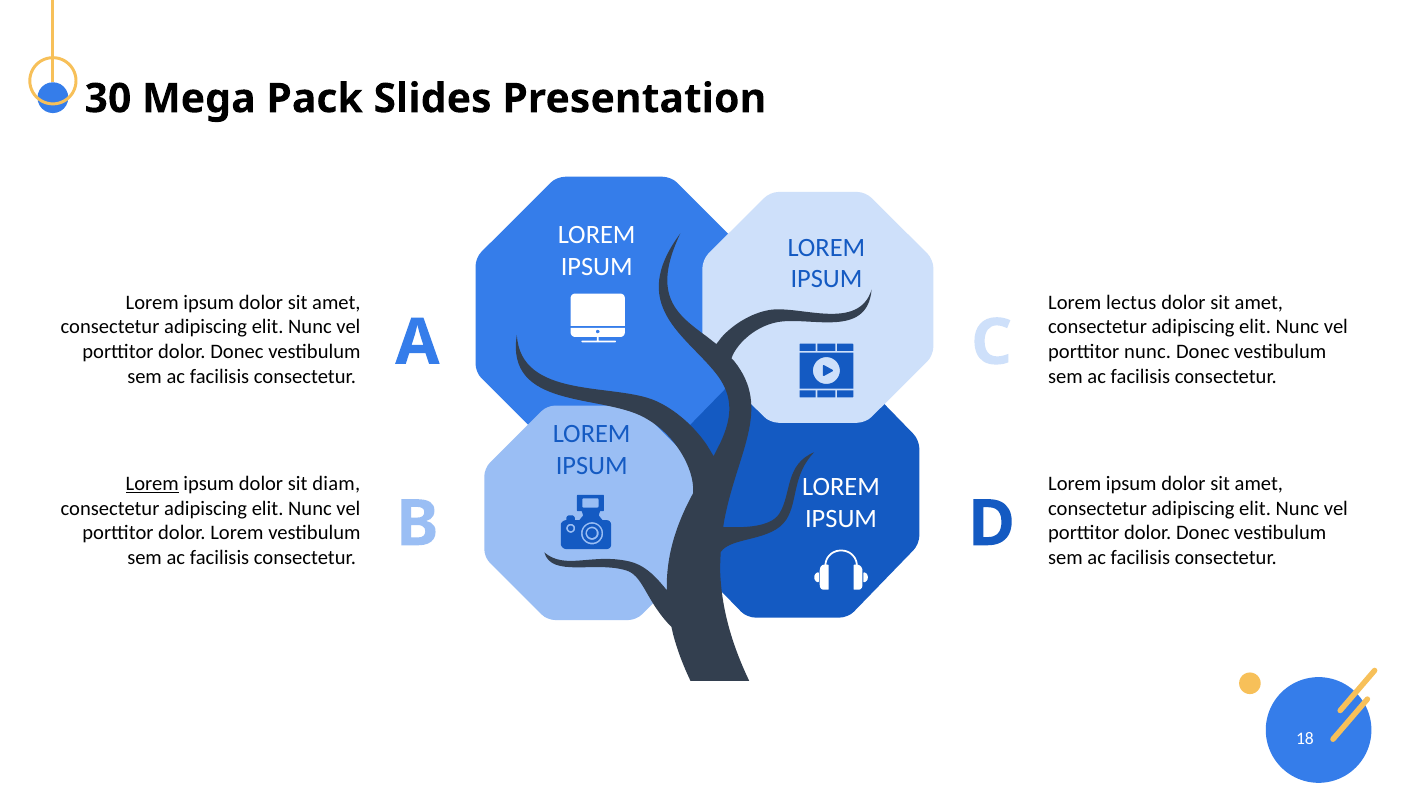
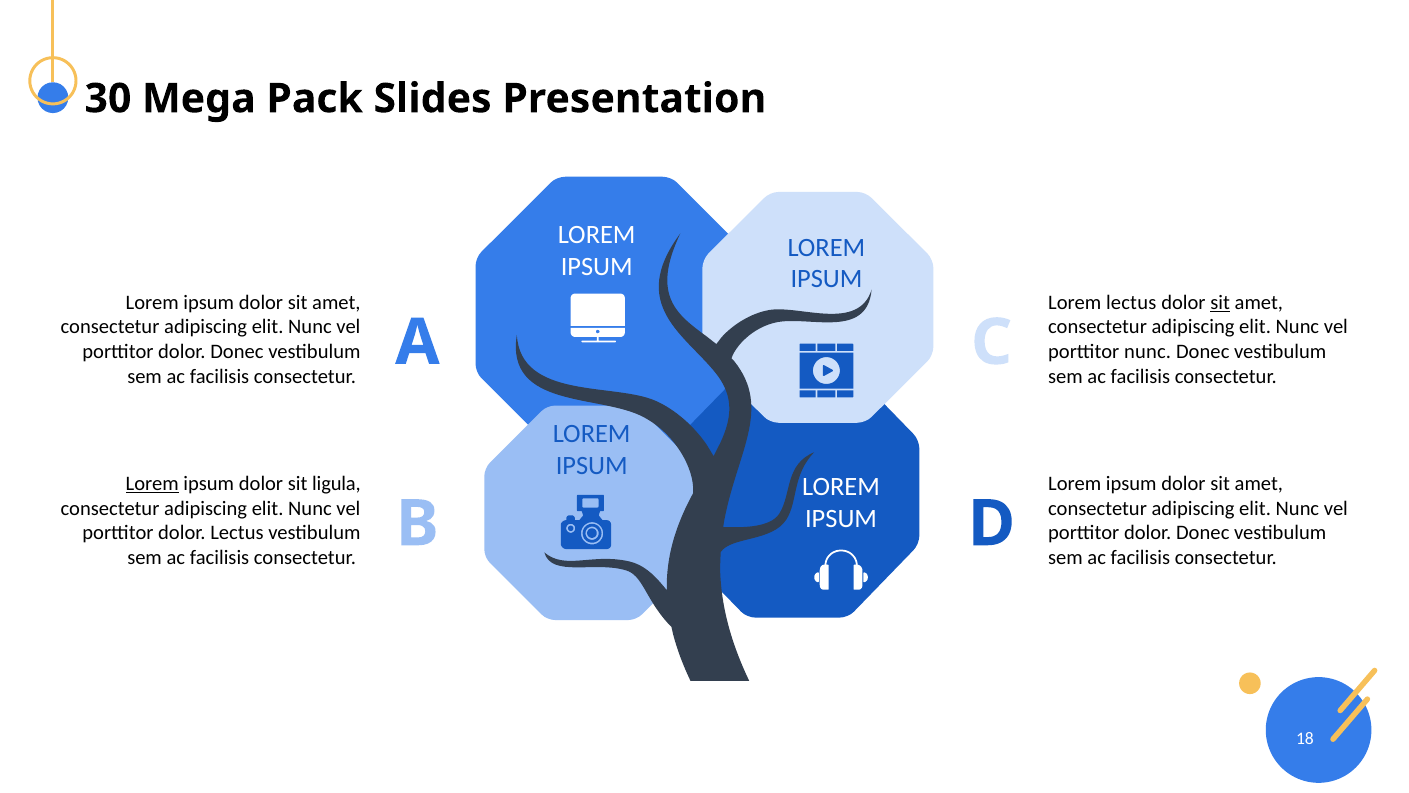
sit at (1220, 302) underline: none -> present
diam: diam -> ligula
dolor Lorem: Lorem -> Lectus
